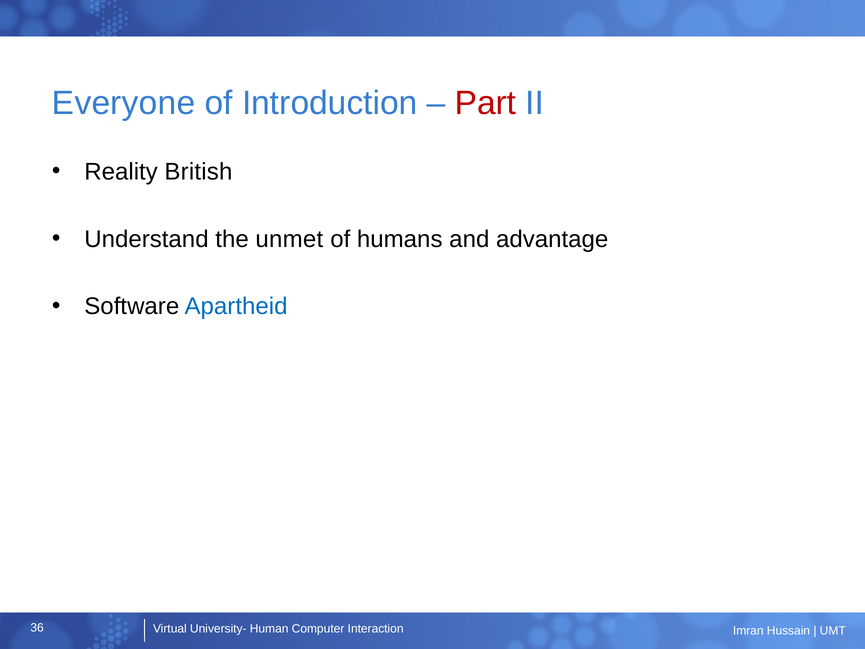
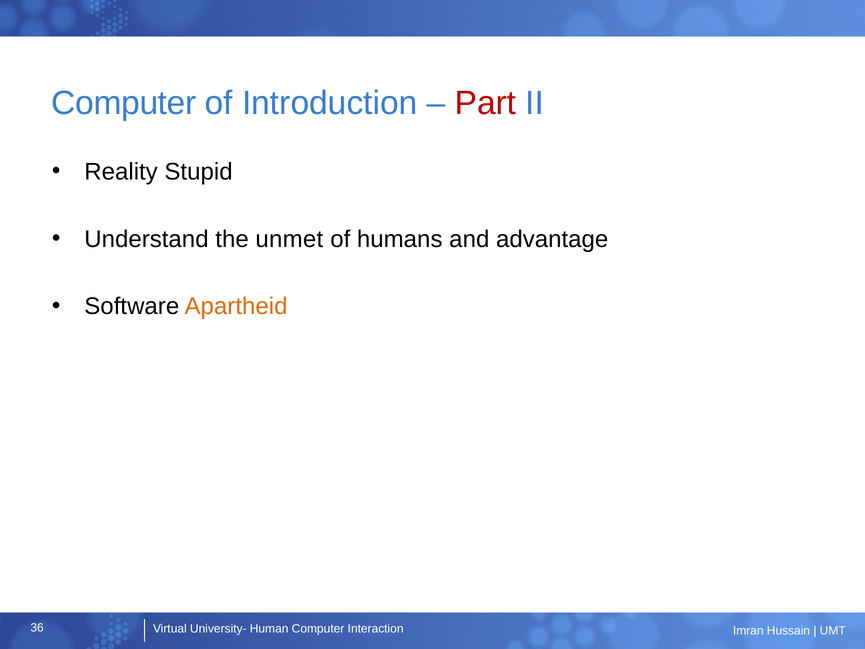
Everyone at (124, 103): Everyone -> Computer
British: British -> Stupid
Apartheid colour: blue -> orange
